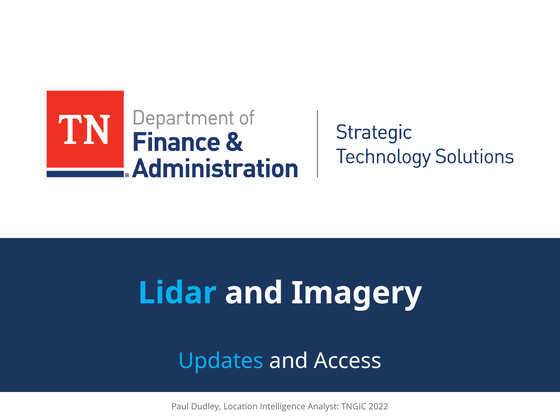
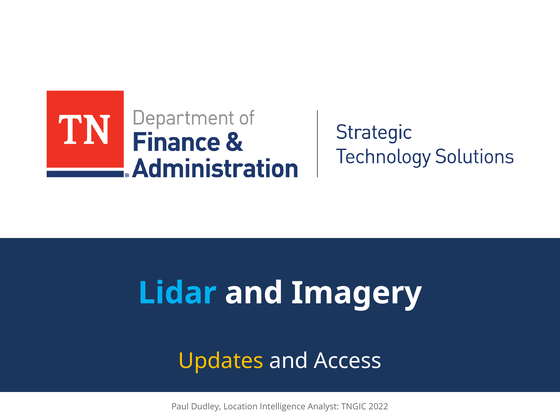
Updates colour: light blue -> yellow
